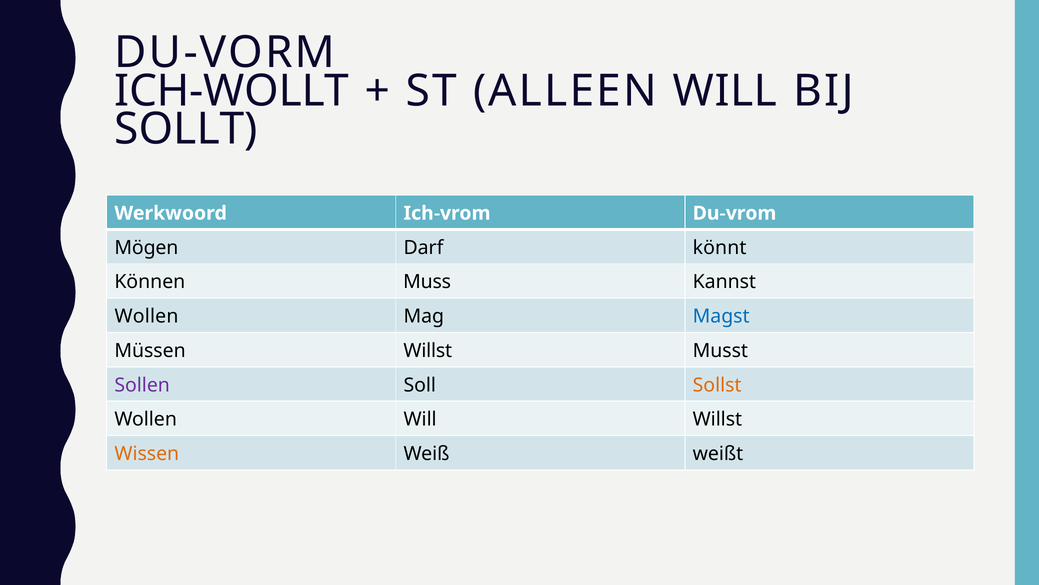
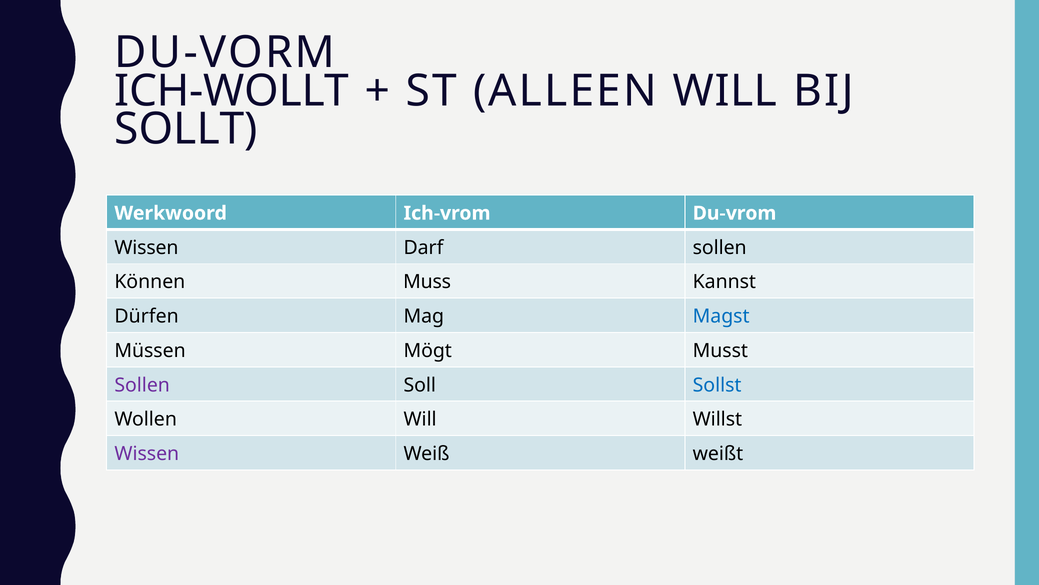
Mögen at (146, 247): Mögen -> Wissen
Darf könnt: könnt -> sollen
Wollen at (146, 316): Wollen -> Dürfen
Müssen Willst: Willst -> Mögt
Sollst colour: orange -> blue
Wissen at (147, 453) colour: orange -> purple
